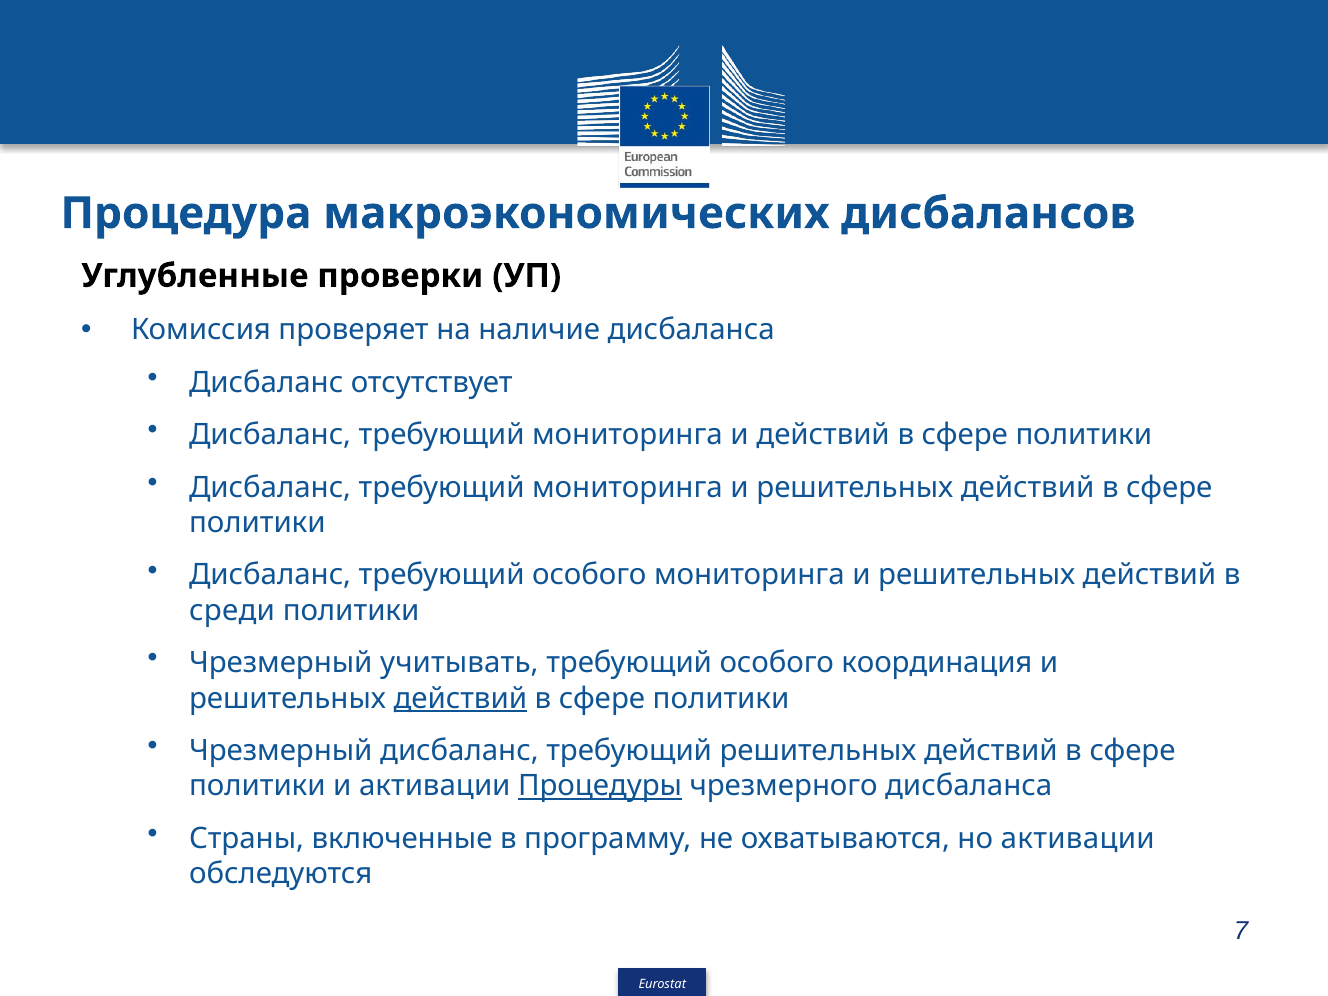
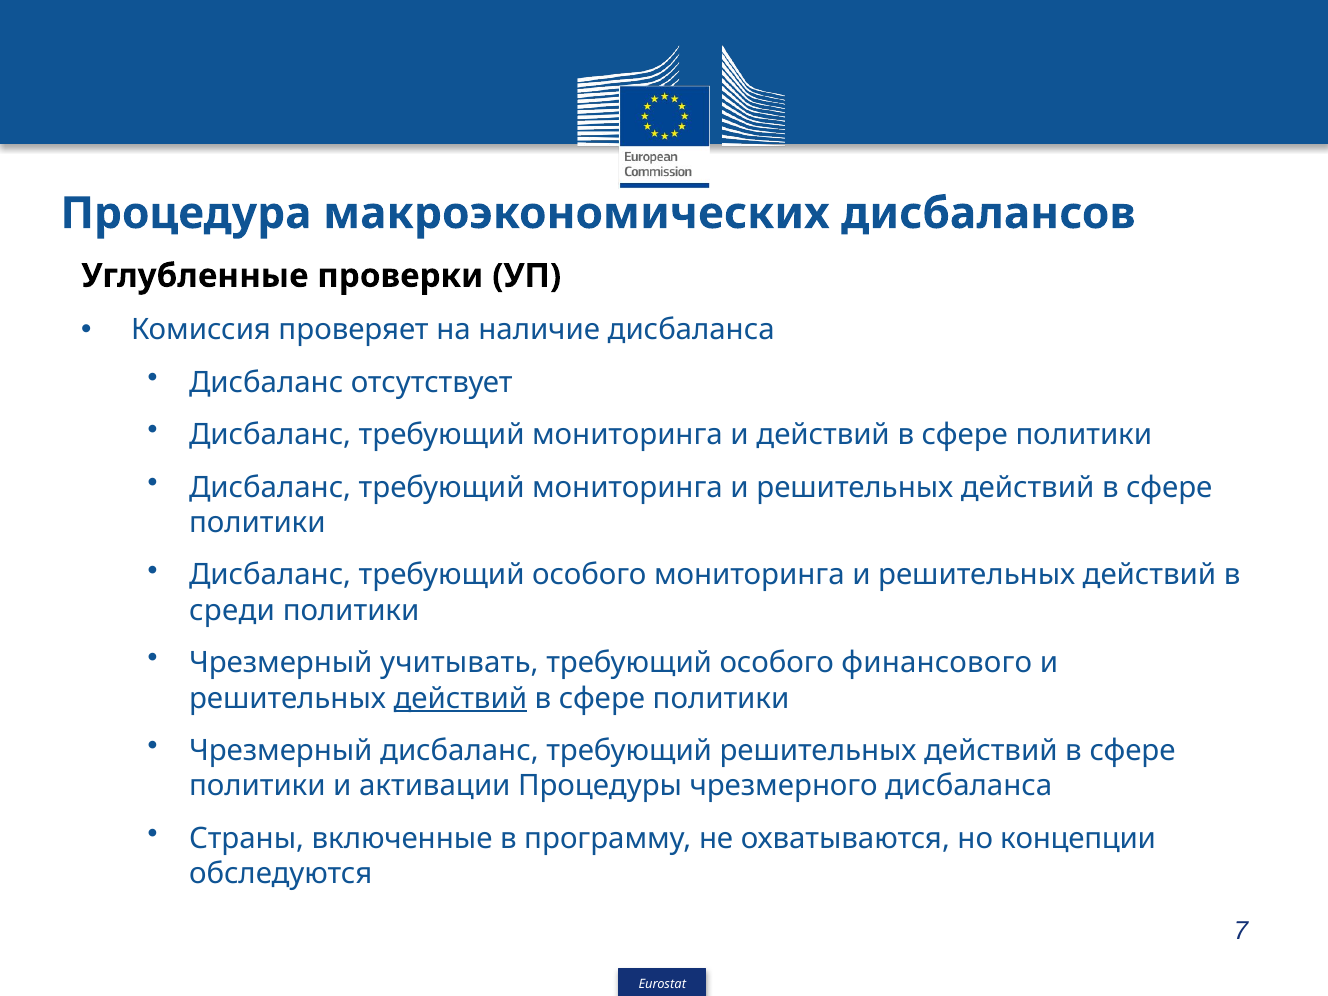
координация: координация -> финансового
Процедуры underline: present -> none
но активации: активации -> концепции
